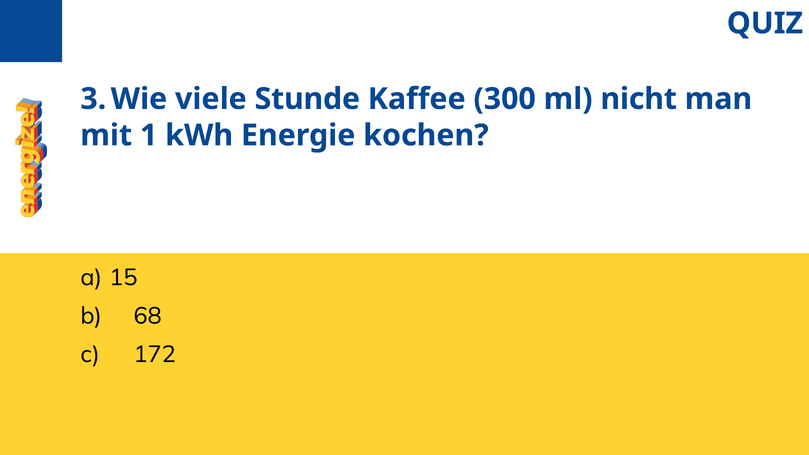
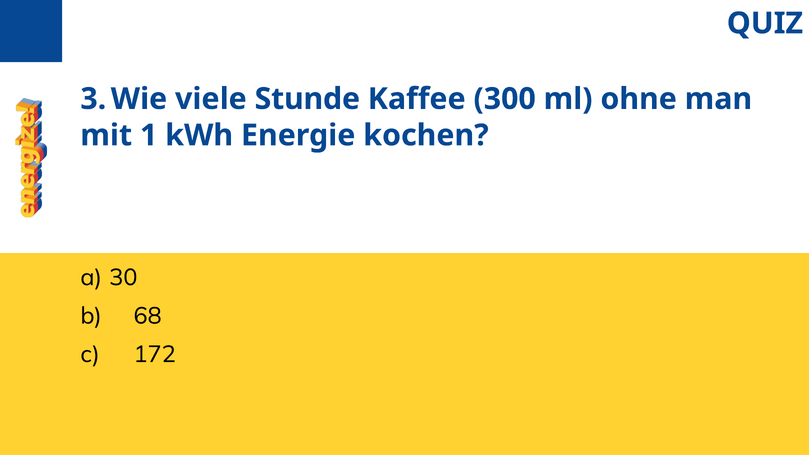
nicht: nicht -> ohne
15: 15 -> 30
